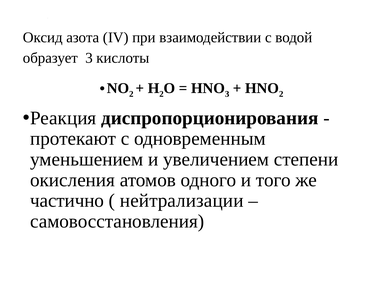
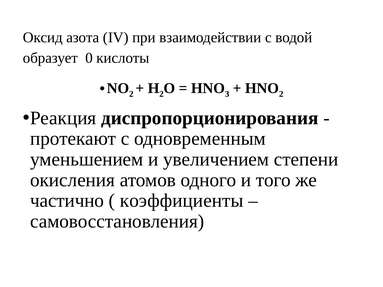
образует 3: 3 -> 0
нейтрализации: нейтрализации -> коэффициенты
